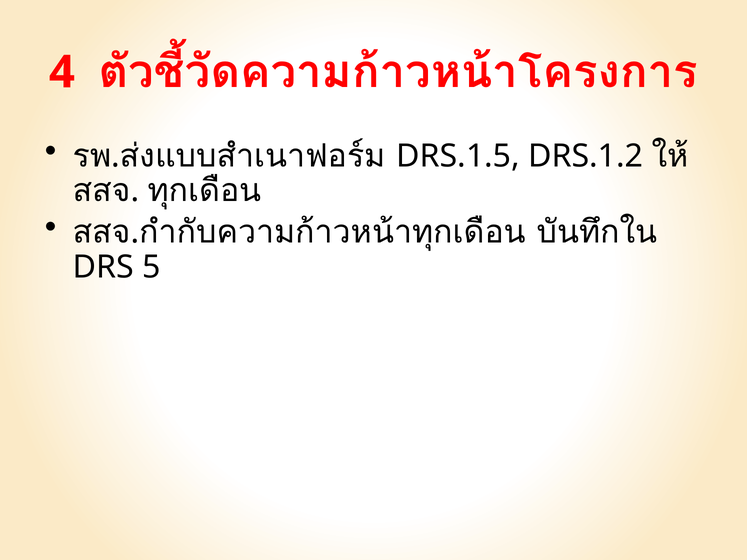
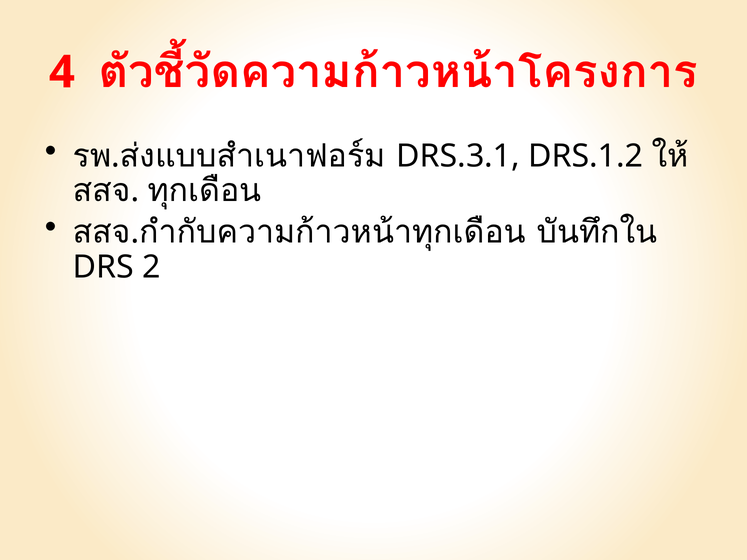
DRS.1.5: DRS.1.5 -> DRS.3.1
5: 5 -> 2
